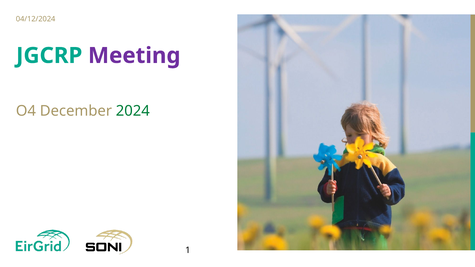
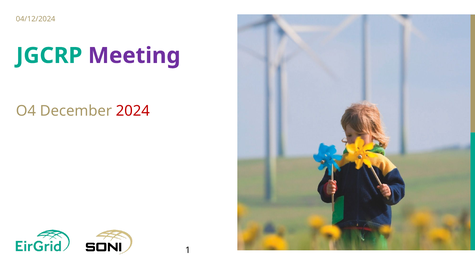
2024 colour: green -> red
